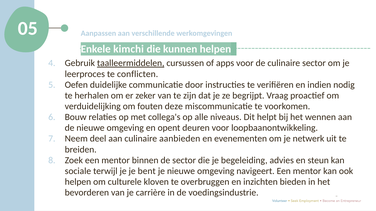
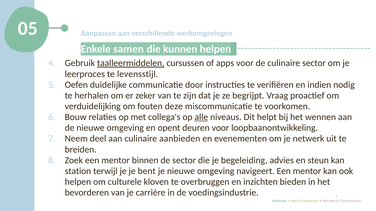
kimchi: kimchi -> samen
conflicten: conflicten -> levensstijl
alle underline: none -> present
sociale: sociale -> station
